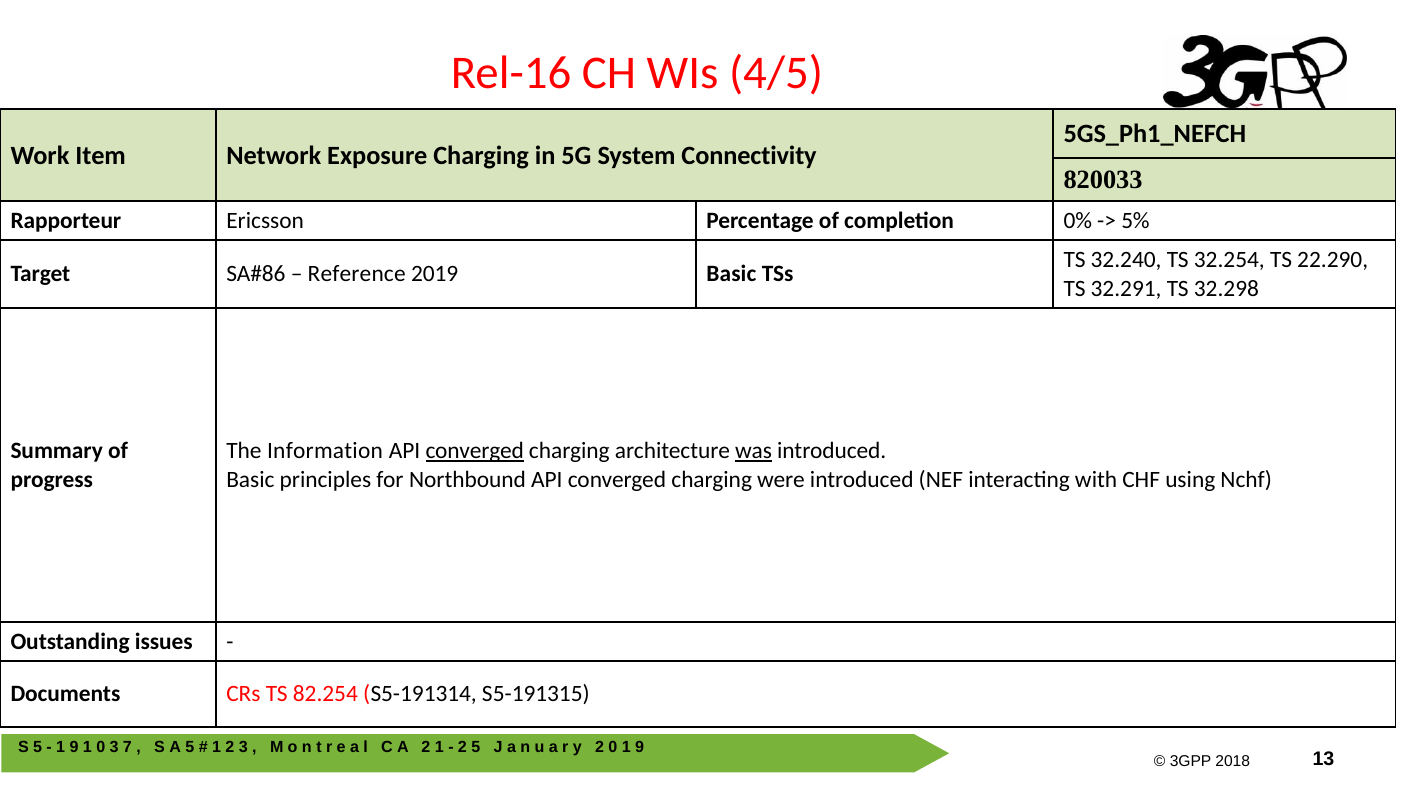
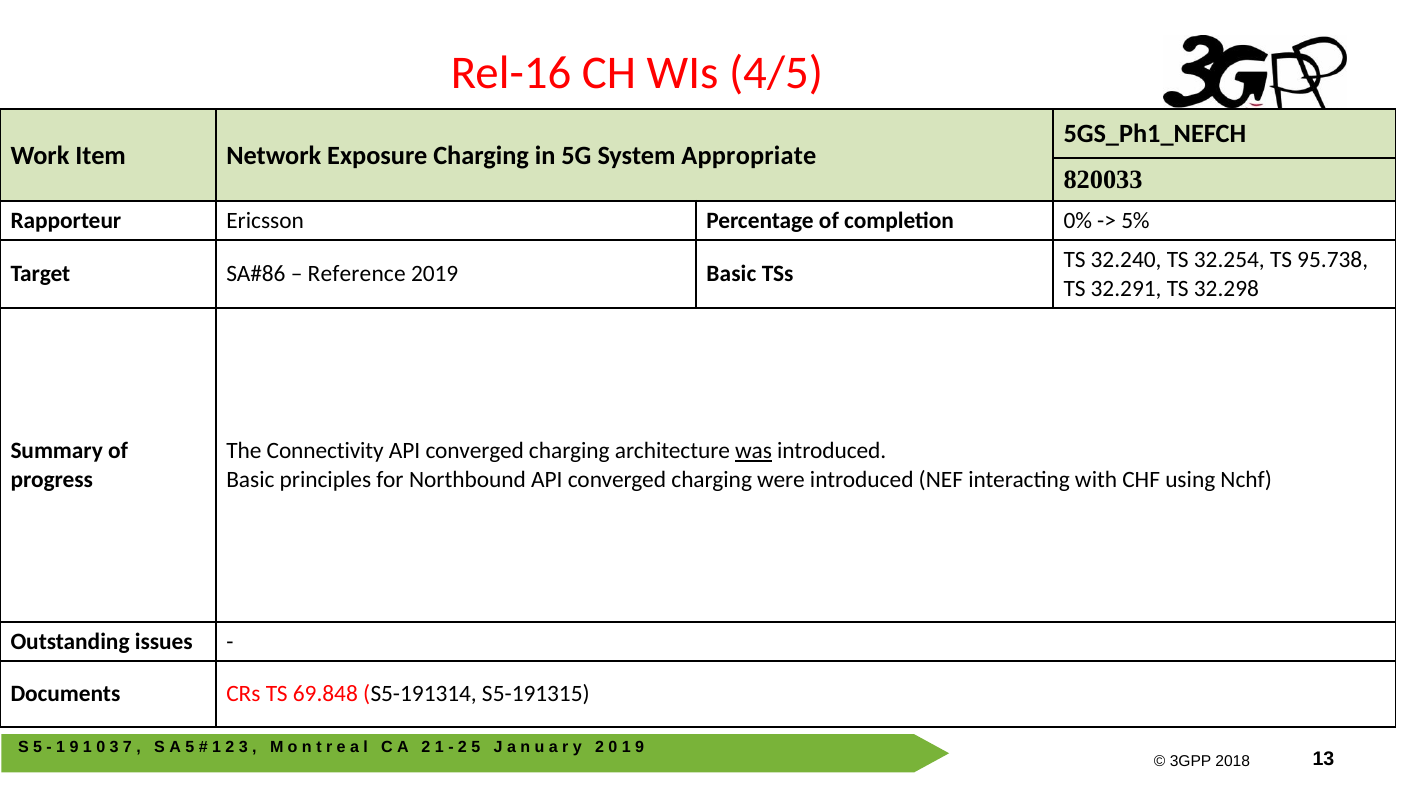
Connectivity: Connectivity -> Appropriate
22.290: 22.290 -> 95.738
Information: Information -> Connectivity
converged at (475, 450) underline: present -> none
82.254: 82.254 -> 69.848
